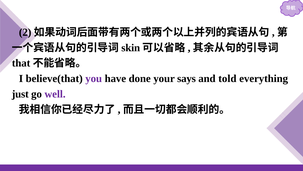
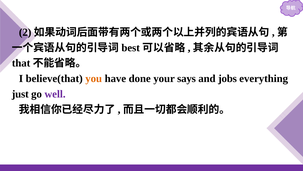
skin: skin -> best
you colour: purple -> orange
told: told -> jobs
